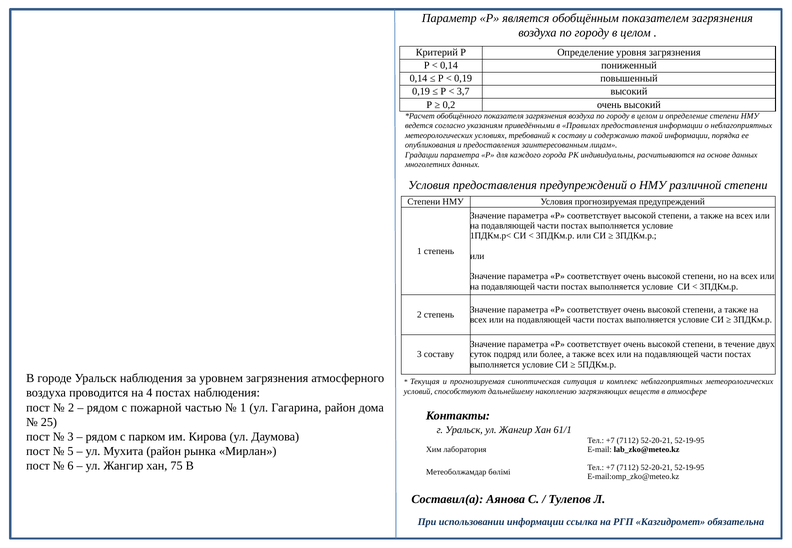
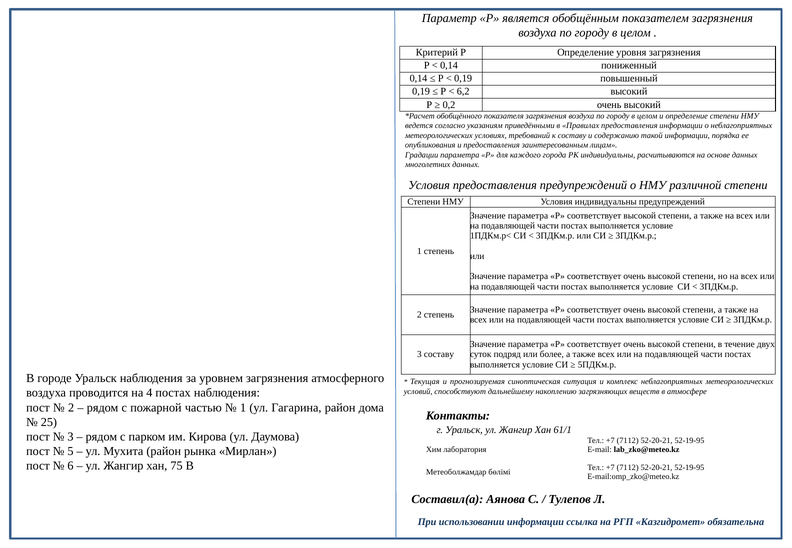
3,7: 3,7 -> 6,2
Условия прогнозируемая: прогнозируемая -> индивидуальны
